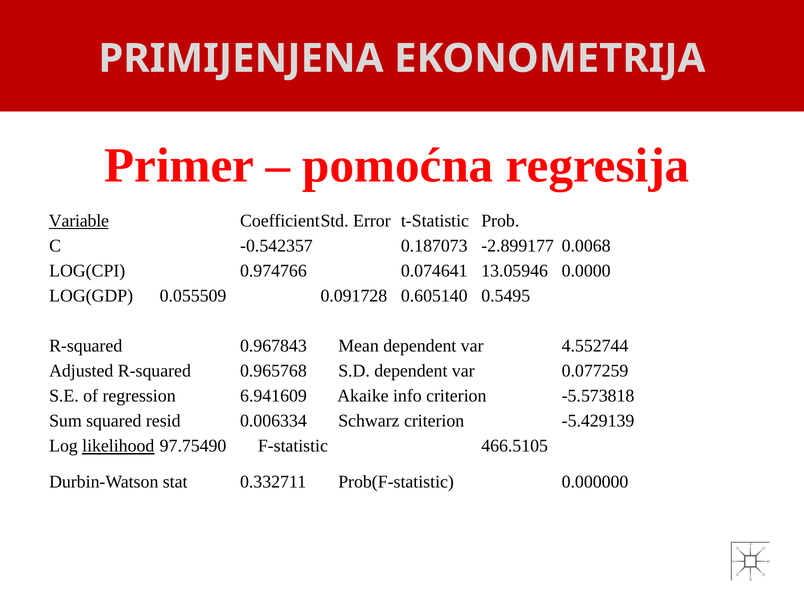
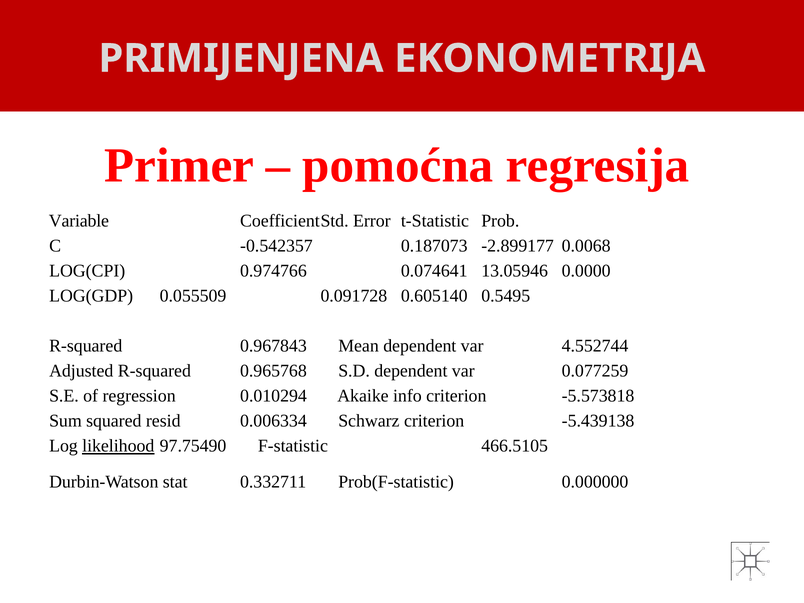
Variable underline: present -> none
6.941609: 6.941609 -> 0.010294
-5.429139: -5.429139 -> -5.439138
